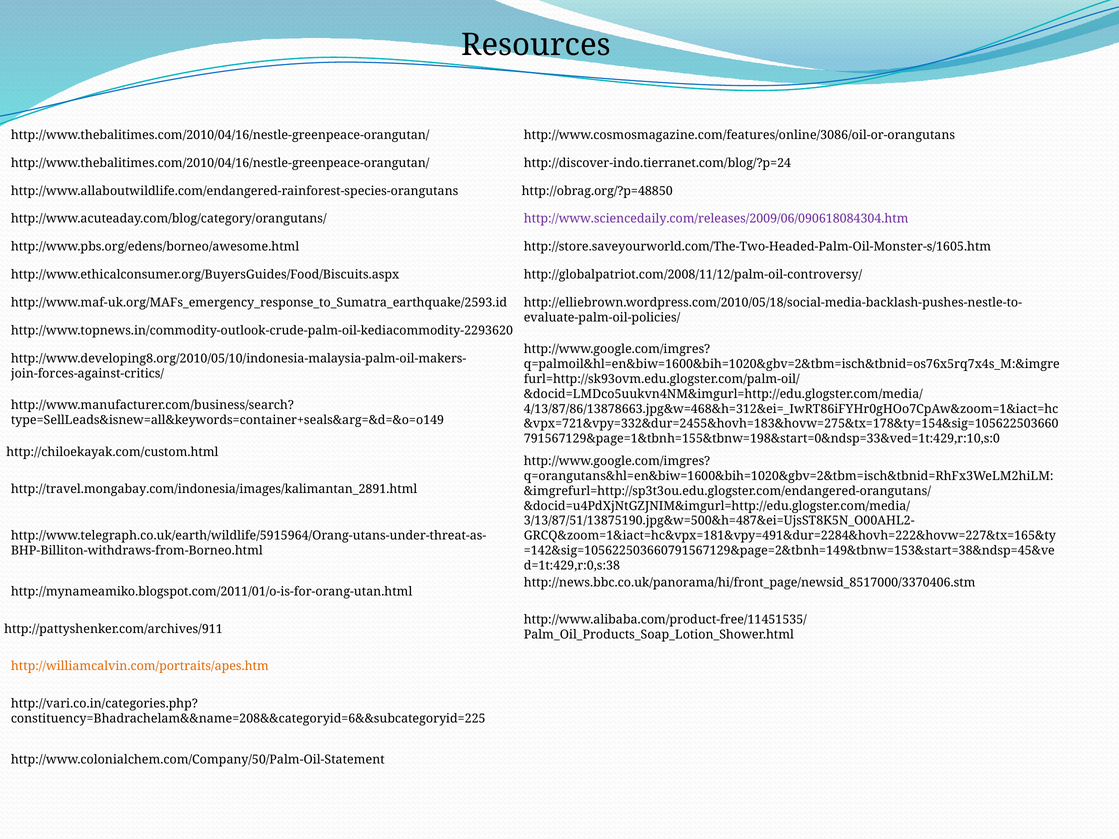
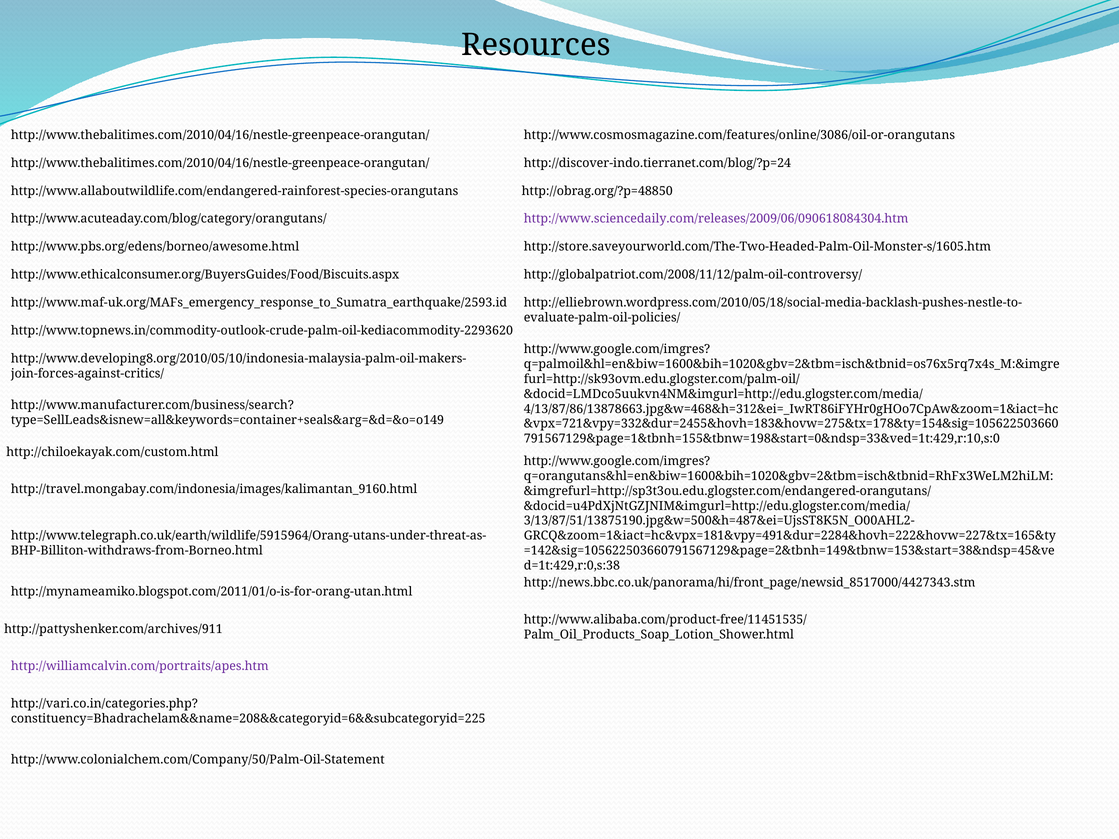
http://travel.mongabay.com/indonesia/images/kalimantan_2891.html: http://travel.mongabay.com/indonesia/images/kalimantan_2891.html -> http://travel.mongabay.com/indonesia/images/kalimantan_9160.html
http://news.bbc.co.uk/panorama/hi/front_page/newsid_8517000/3370406.stm: http://news.bbc.co.uk/panorama/hi/front_page/newsid_8517000/3370406.stm -> http://news.bbc.co.uk/panorama/hi/front_page/newsid_8517000/4427343.stm
http://williamcalvin.com/portraits/apes.htm colour: orange -> purple
